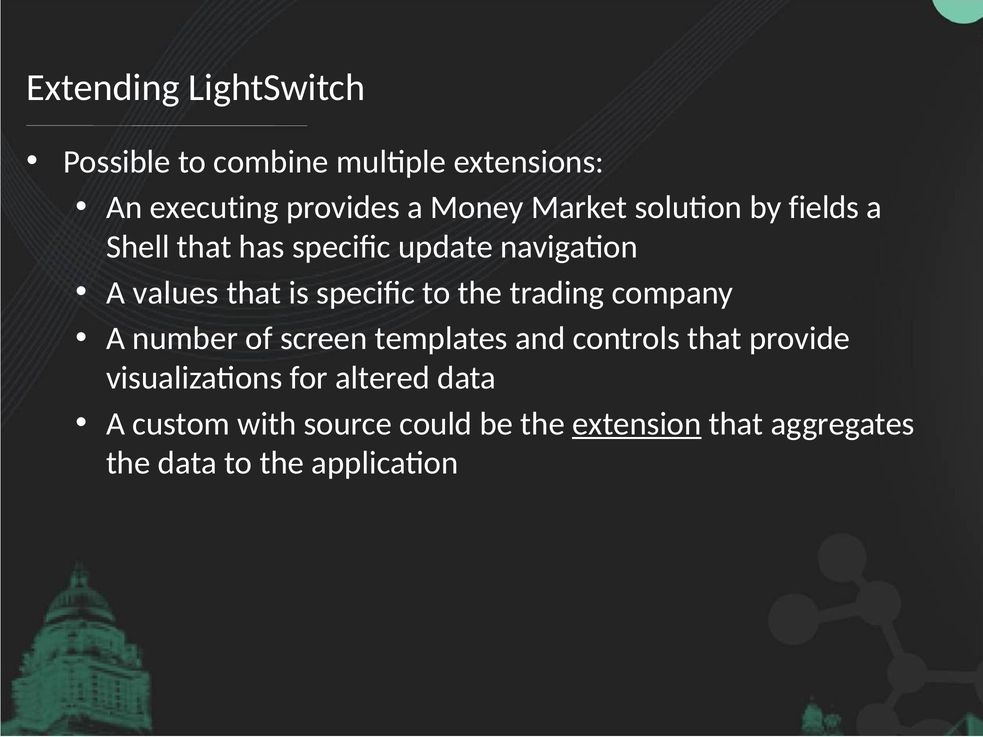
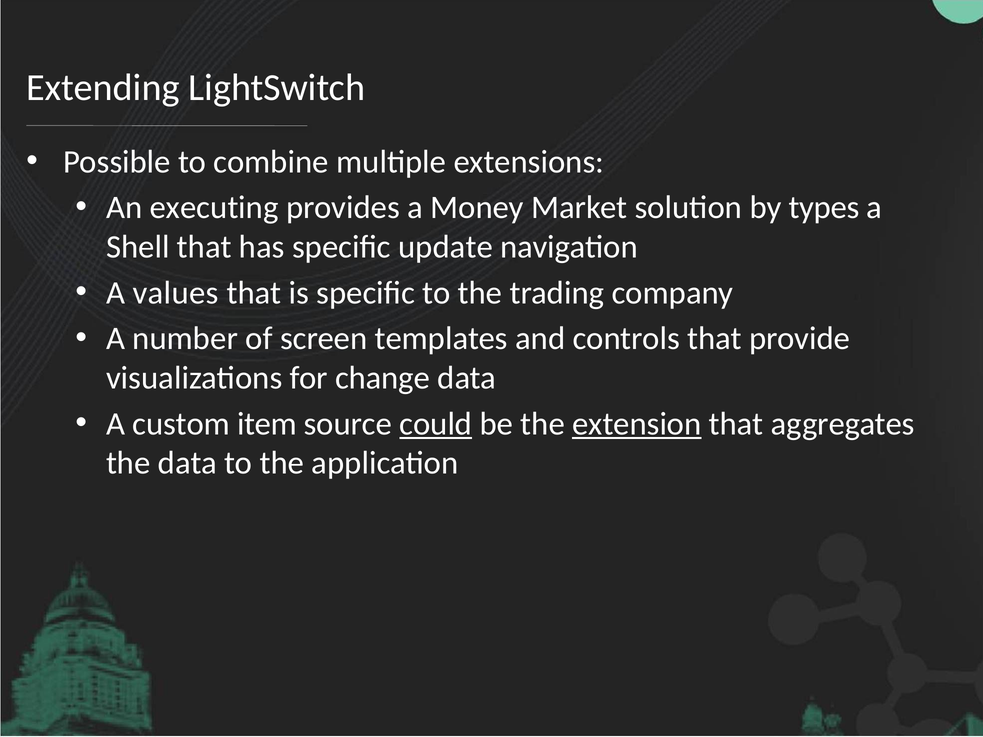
fields: fields -> types
altered: altered -> change
with: with -> item
could underline: none -> present
